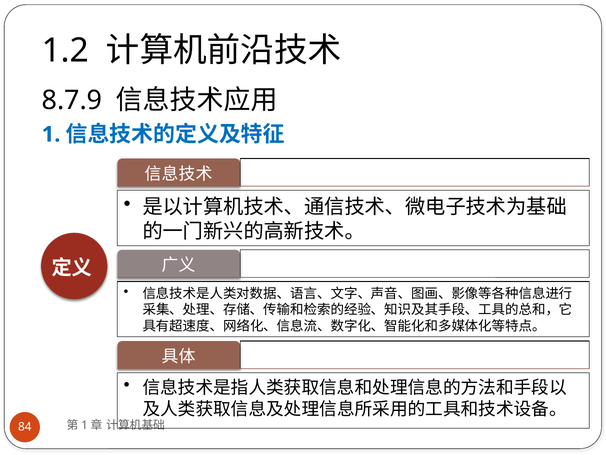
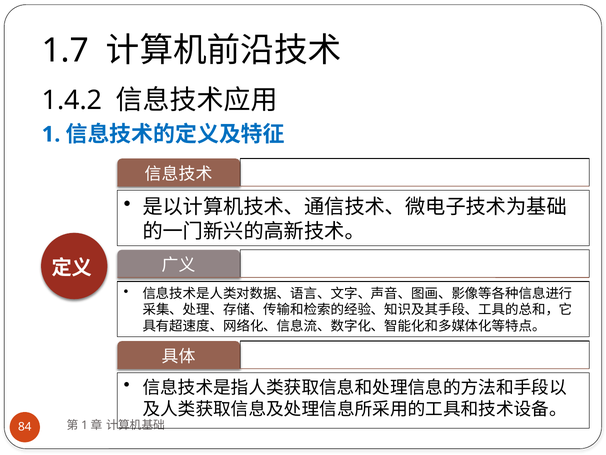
1.2: 1.2 -> 1.7
8.7.9: 8.7.9 -> 1.4.2
